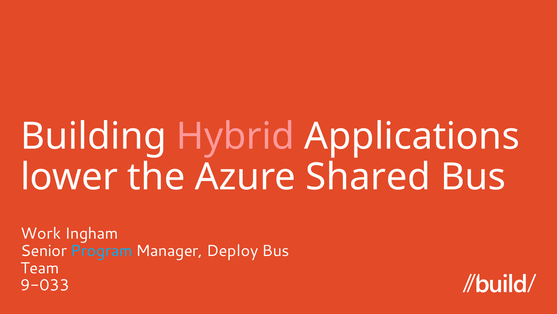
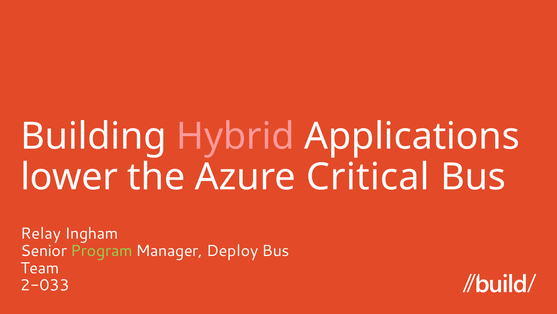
Shared: Shared -> Critical
Work: Work -> Relay
Program colour: light blue -> light green
9-033: 9-033 -> 2-033
